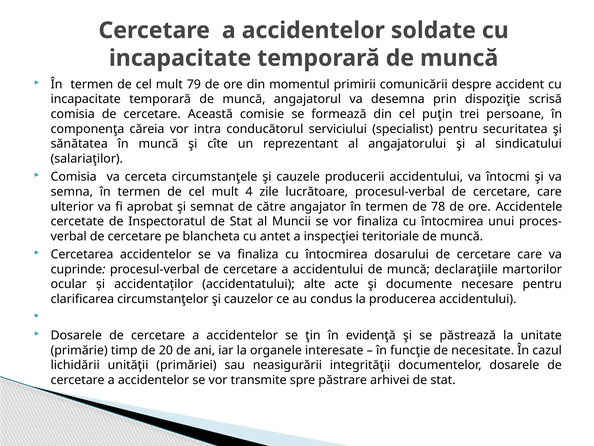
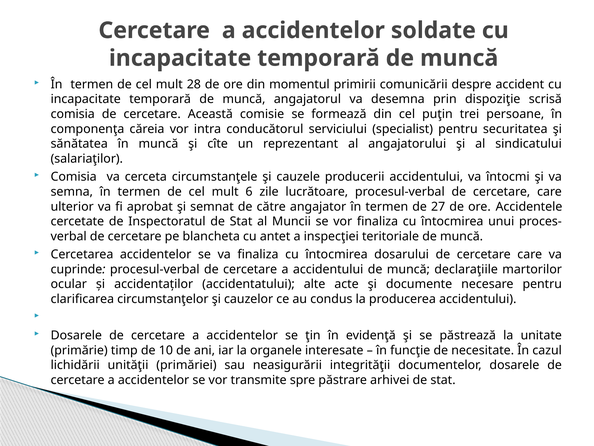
79: 79 -> 28
4: 4 -> 6
78: 78 -> 27
20: 20 -> 10
